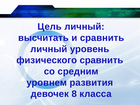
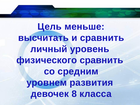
Цель личный: личный -> меньше
